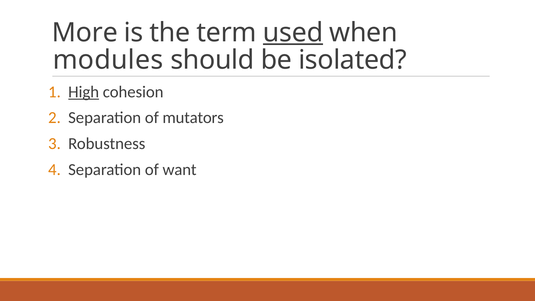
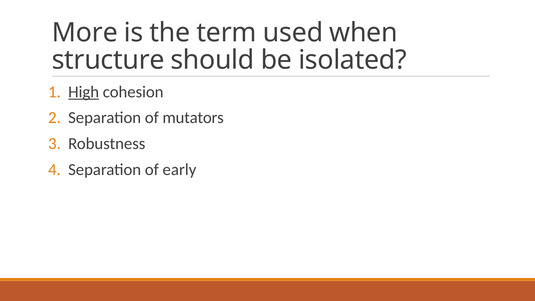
used underline: present -> none
modules: modules -> structure
want: want -> early
